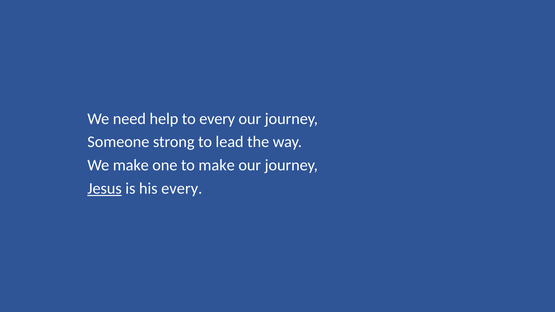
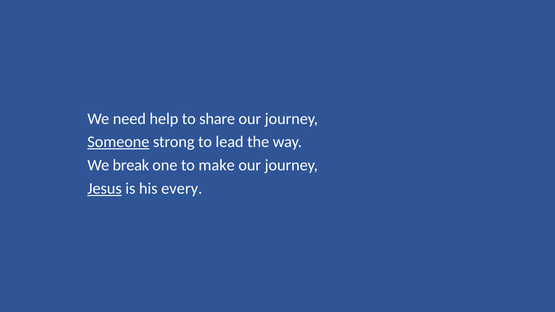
to every: every -> share
Someone underline: none -> present
We make: make -> break
